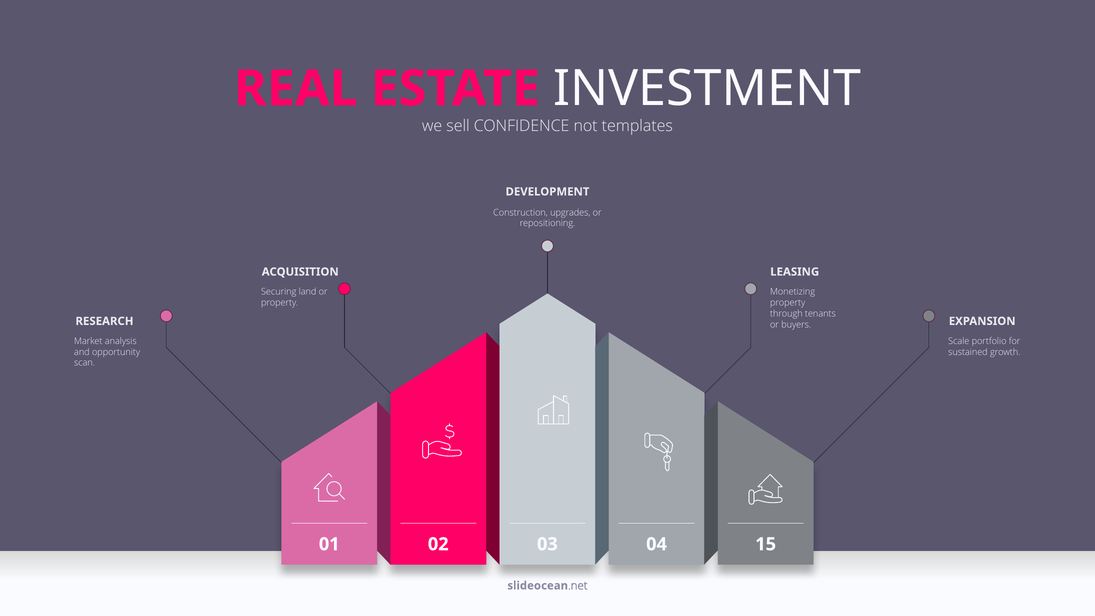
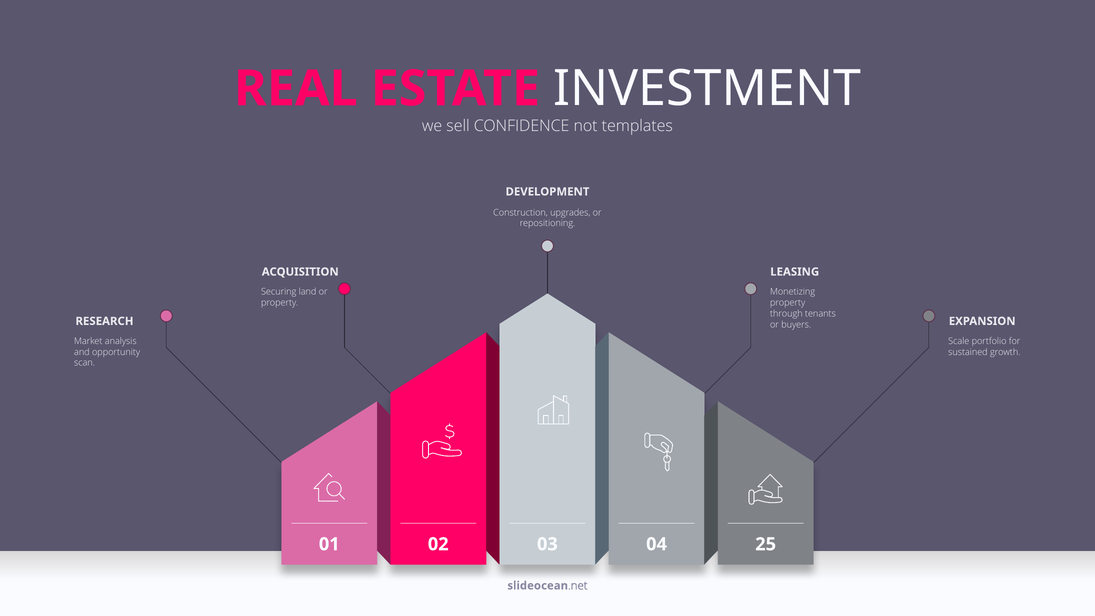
15: 15 -> 25
